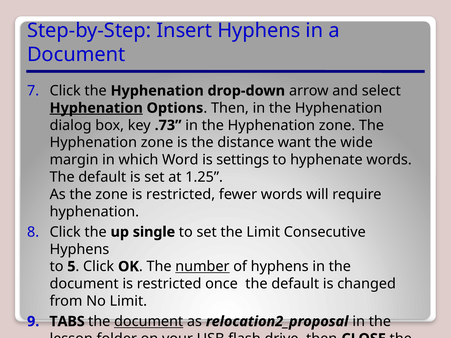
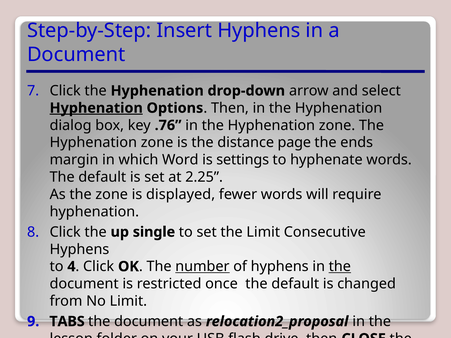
.73: .73 -> .76
want: want -> page
wide: wide -> ends
1.25: 1.25 -> 2.25
zone is restricted: restricted -> displayed
5: 5 -> 4
the at (340, 267) underline: none -> present
document at (149, 322) underline: present -> none
